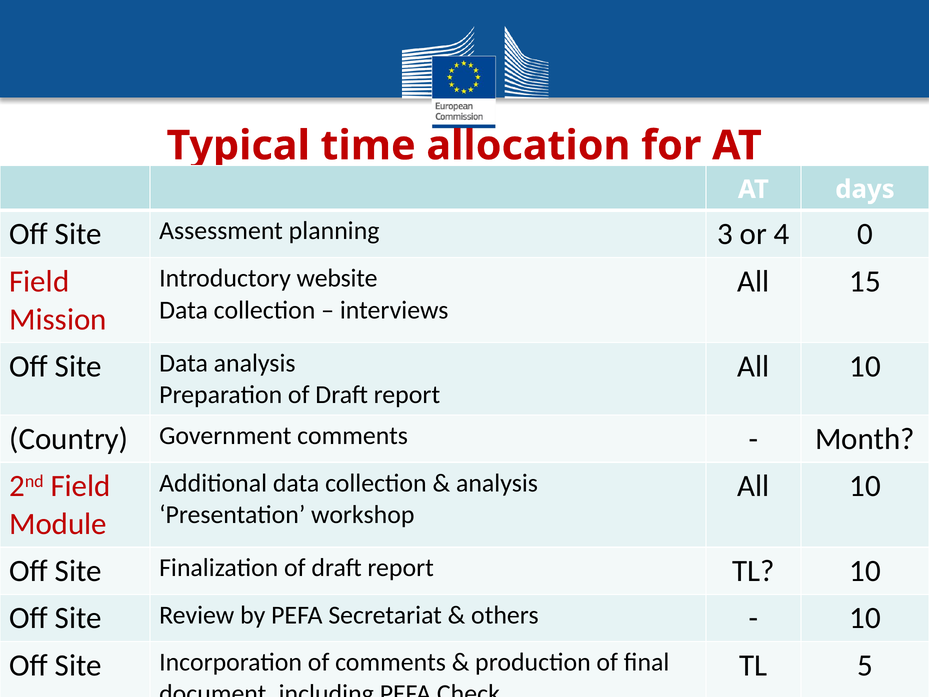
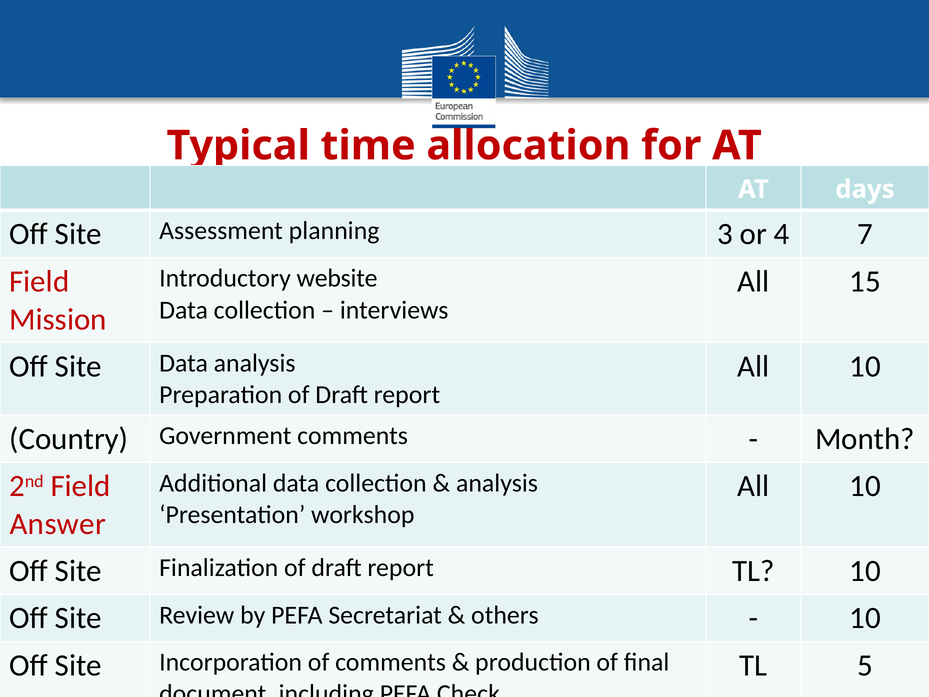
0: 0 -> 7
Module: Module -> Answer
